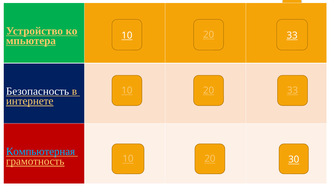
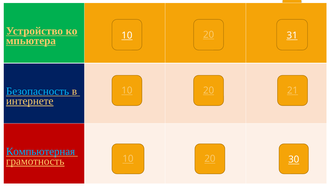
33 at (292, 35): 33 -> 31
Безопасность colour: white -> light blue
33 at (293, 90): 33 -> 21
